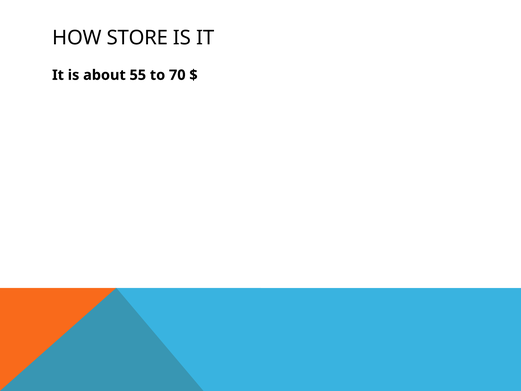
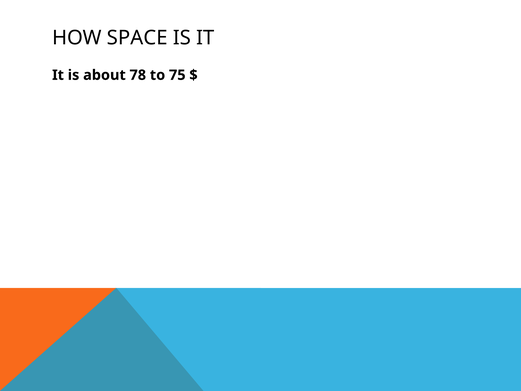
STORE: STORE -> SPACE
55: 55 -> 78
70: 70 -> 75
